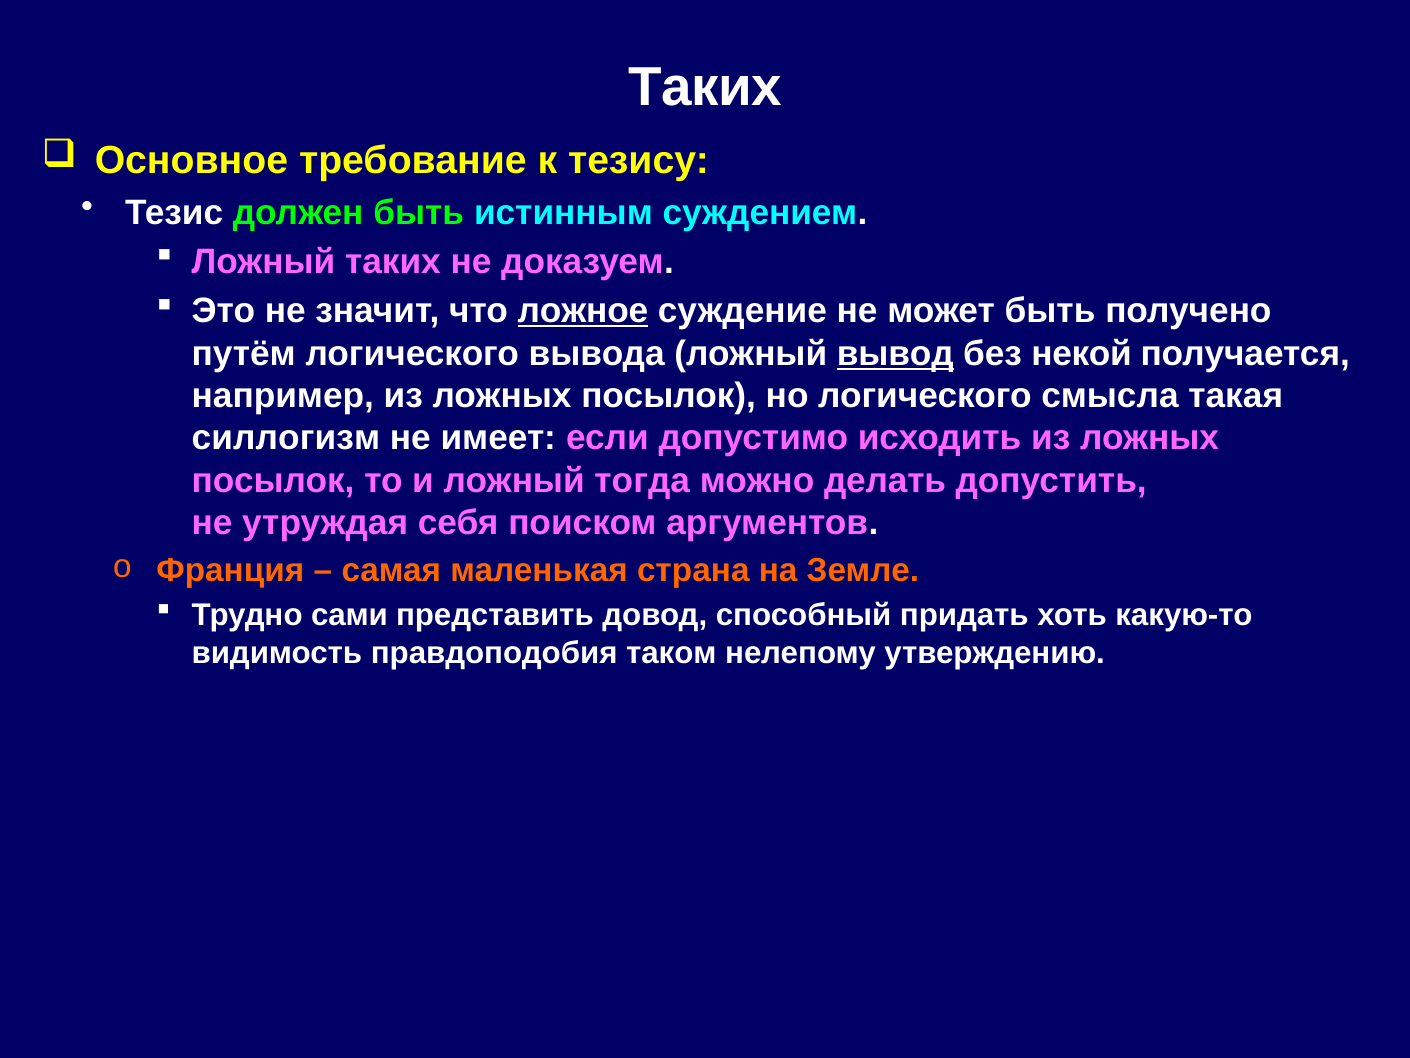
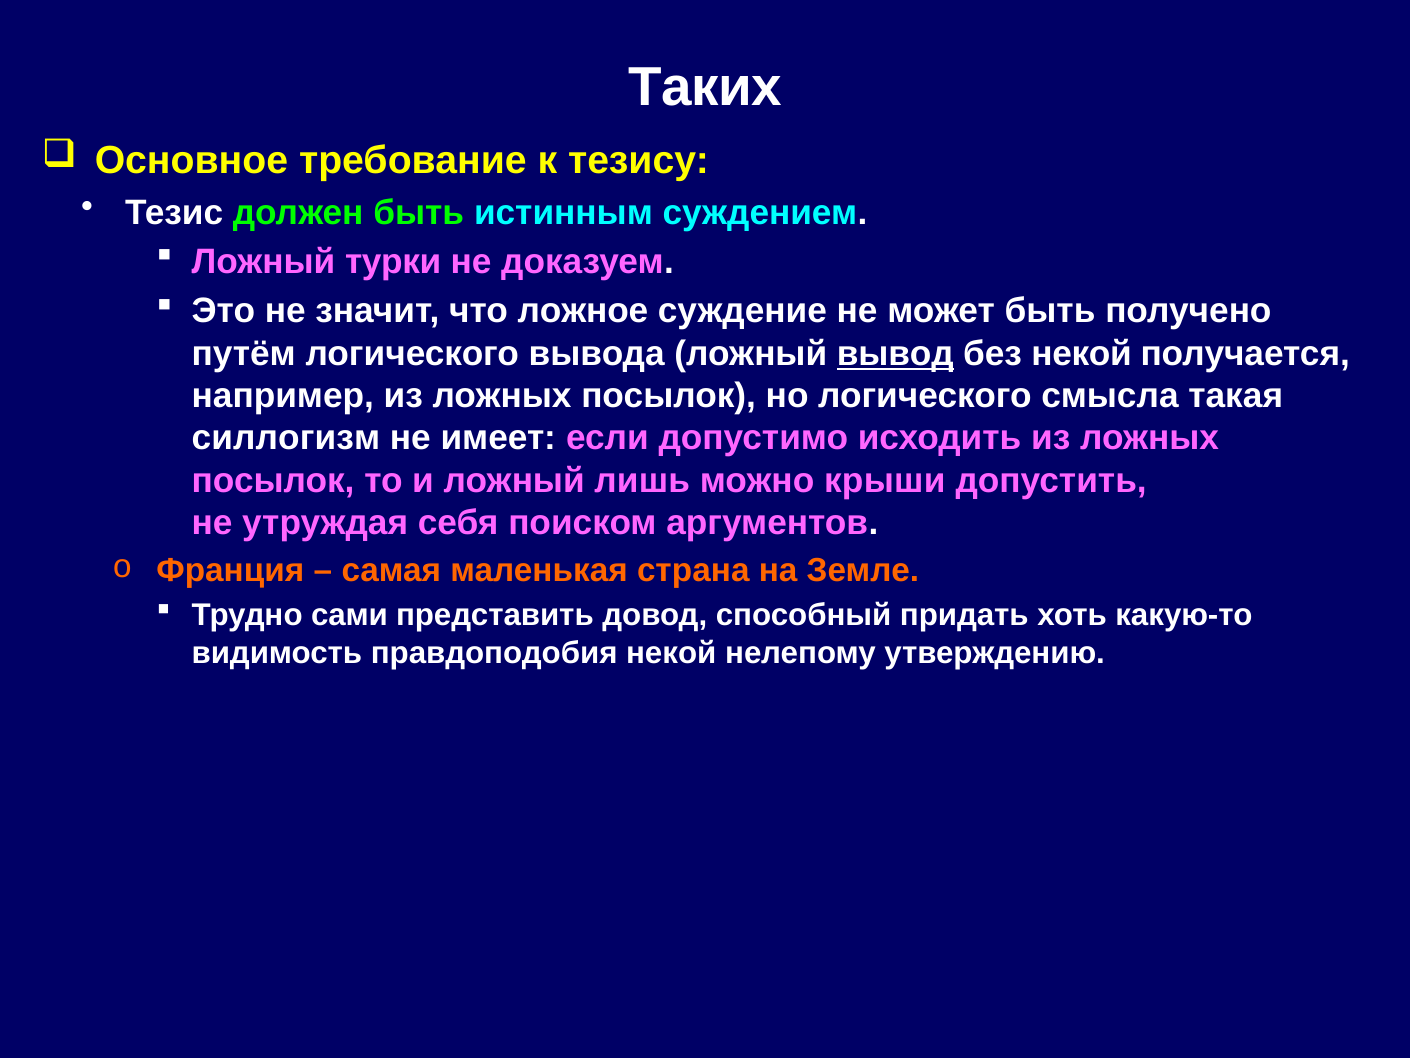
Ложный таких: таких -> турки
ложное underline: present -> none
тогда: тогда -> лишь
делать: делать -> крыши
правдоподобия таком: таком -> некой
